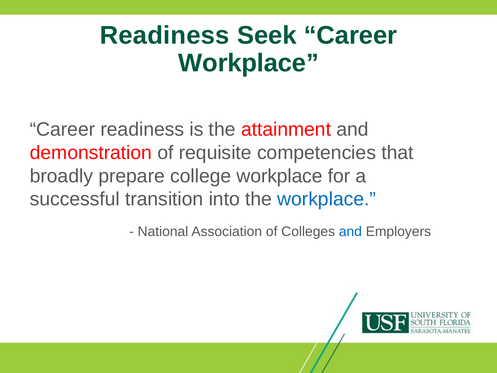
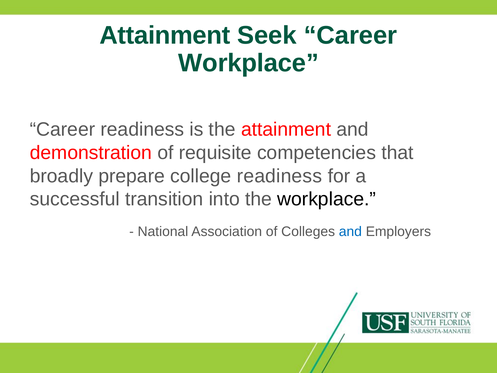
Readiness at (165, 36): Readiness -> Attainment
college workplace: workplace -> readiness
workplace at (327, 199) colour: blue -> black
